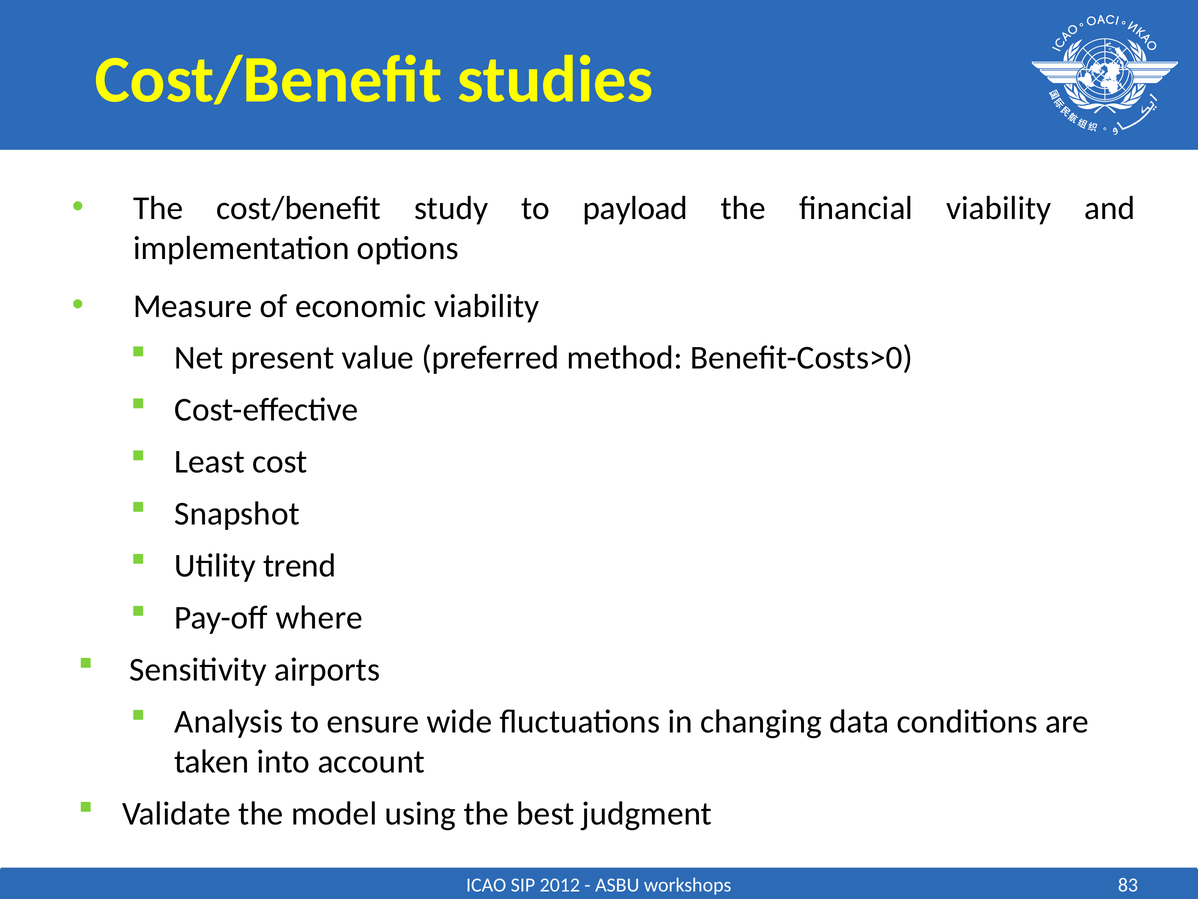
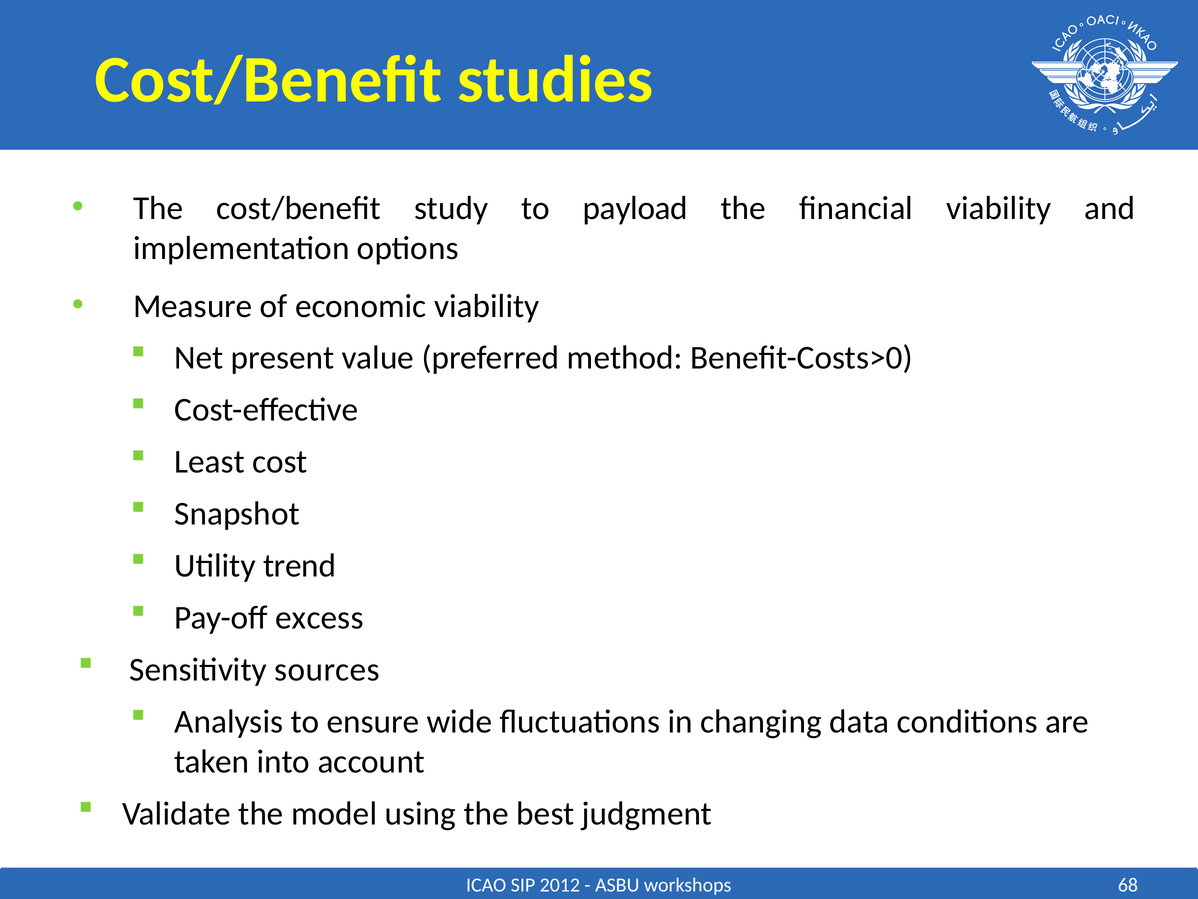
where: where -> excess
airports: airports -> sources
83: 83 -> 68
